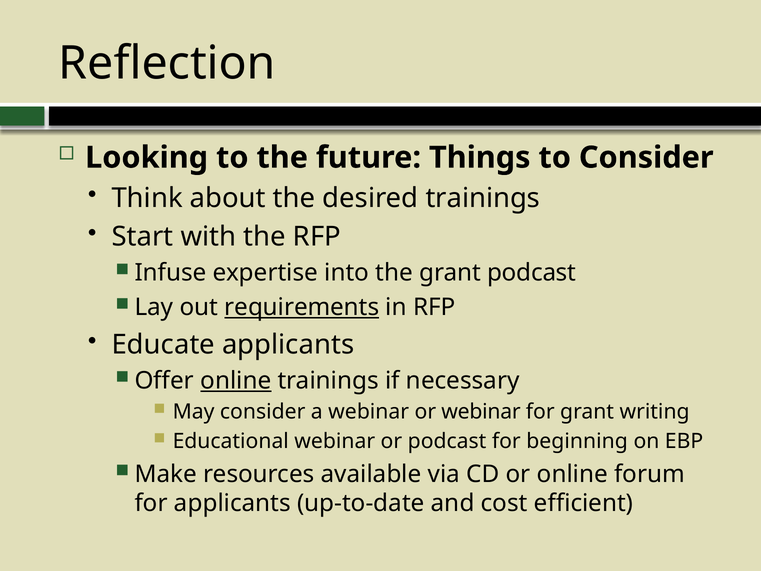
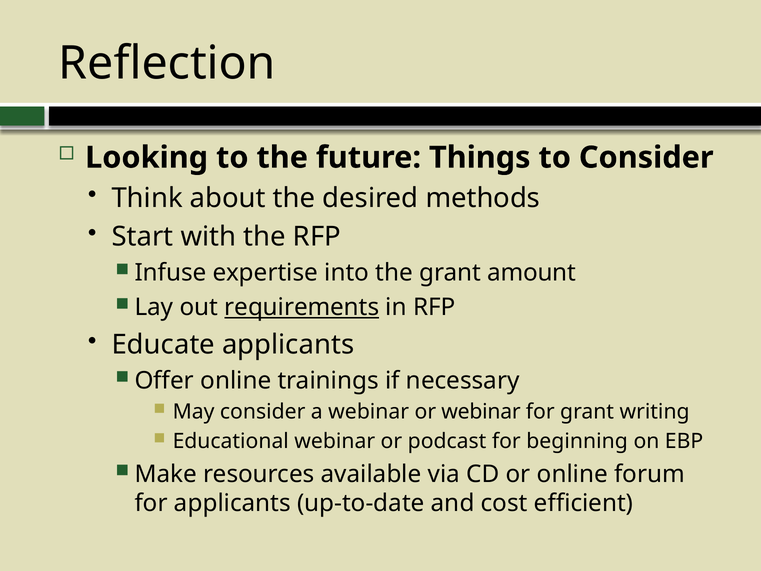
desired trainings: trainings -> methods
grant podcast: podcast -> amount
online at (236, 380) underline: present -> none
